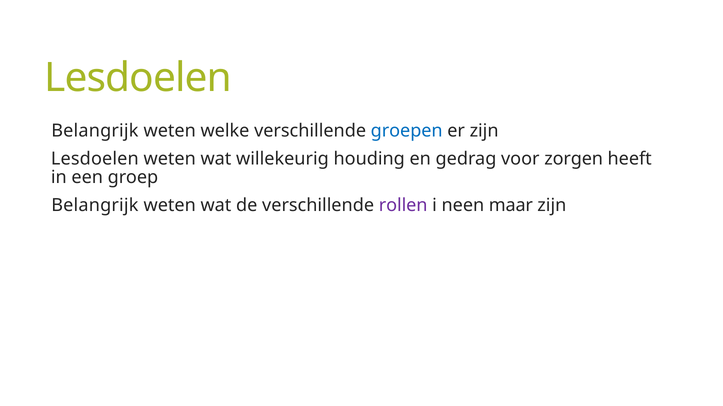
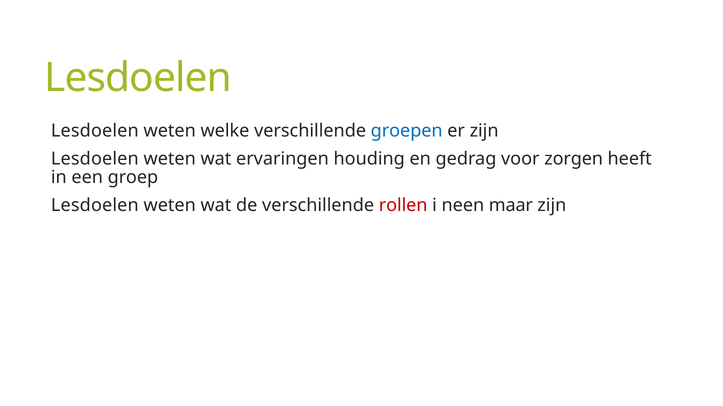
Belangrijk at (95, 131): Belangrijk -> Lesdoelen
willekeurig: willekeurig -> ervaringen
Belangrijk at (95, 206): Belangrijk -> Lesdoelen
rollen colour: purple -> red
